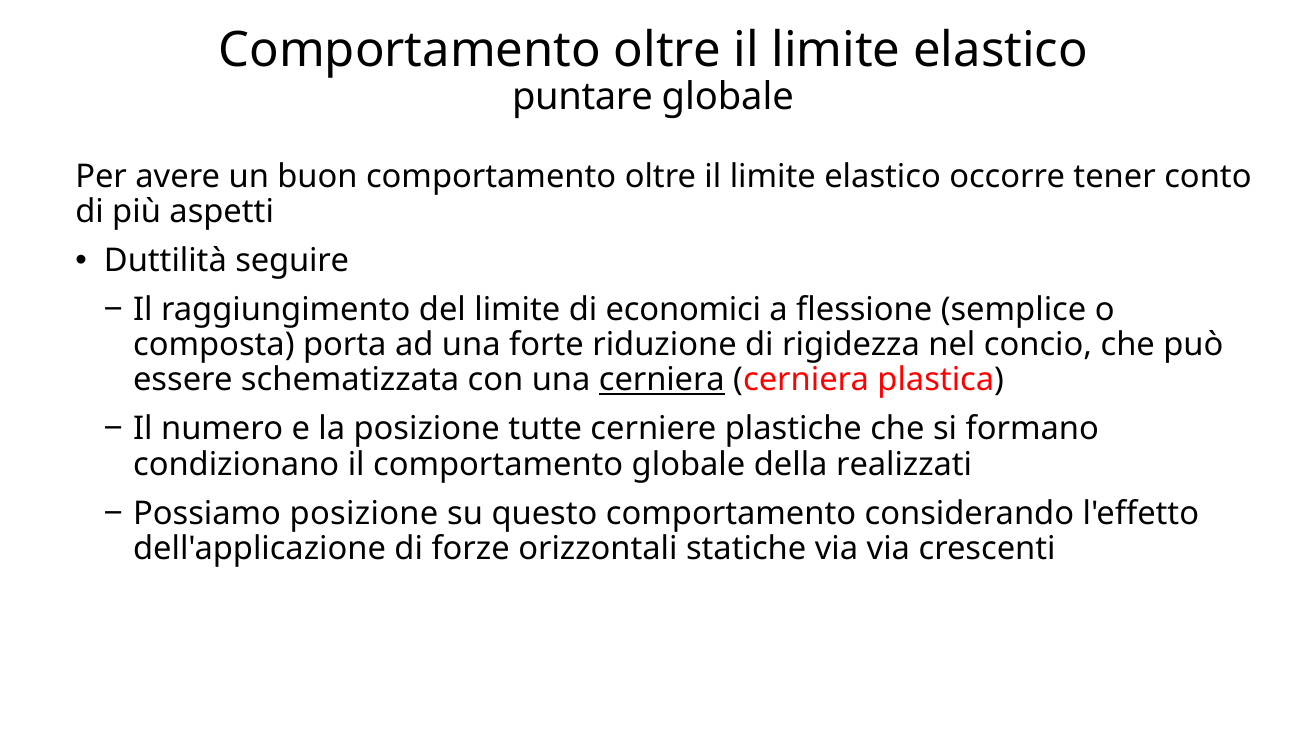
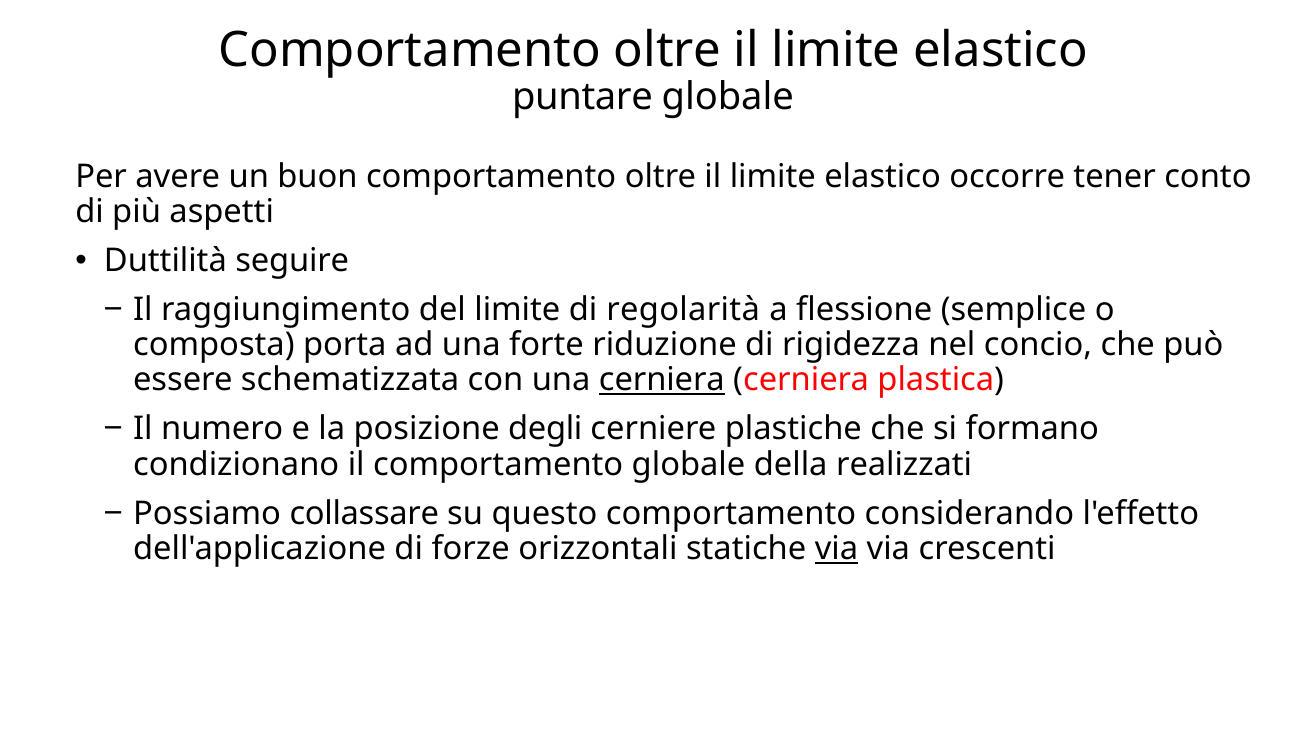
economici: economici -> regolarità
tutte: tutte -> degli
Possiamo posizione: posizione -> collassare
via at (837, 549) underline: none -> present
